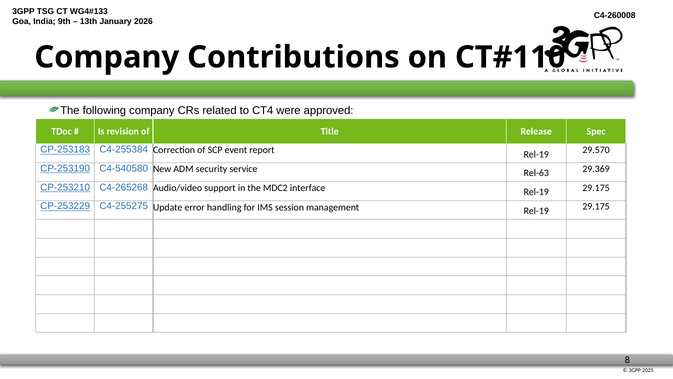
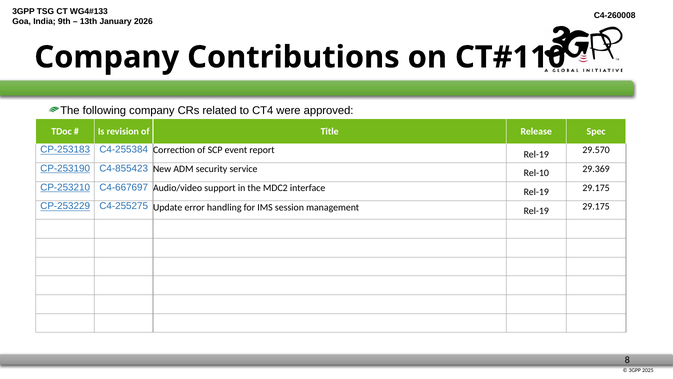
C4-540580: C4-540580 -> C4-855423
Rel-63: Rel-63 -> Rel-10
C4-265268: C4-265268 -> C4-667697
